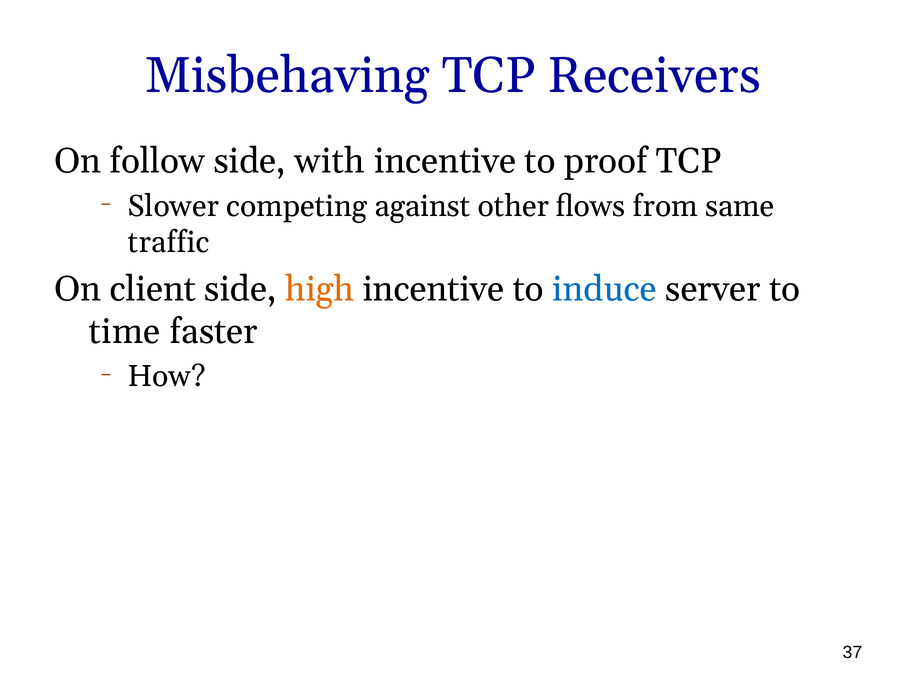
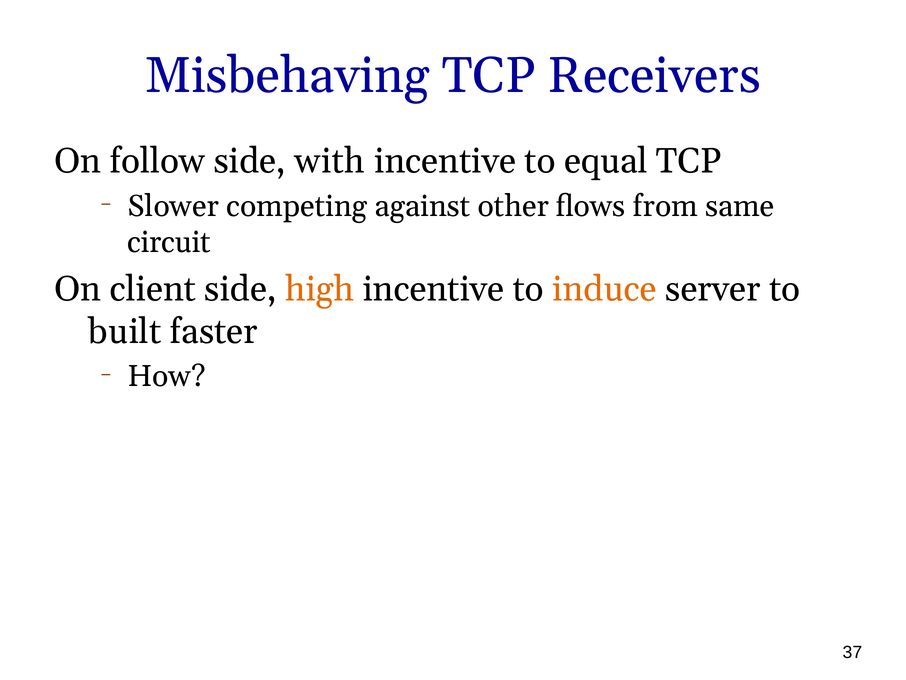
proof: proof -> equal
traffic: traffic -> circuit
induce colour: blue -> orange
time: time -> built
